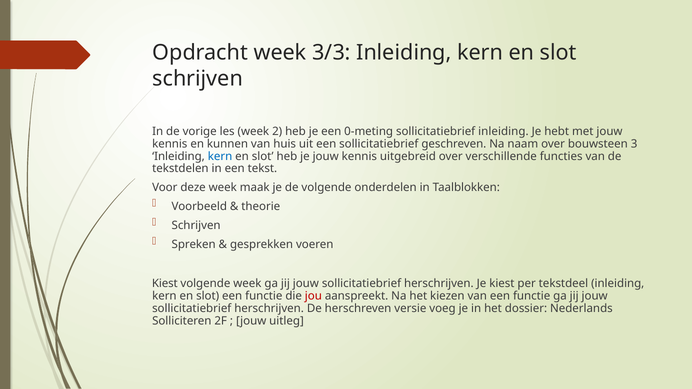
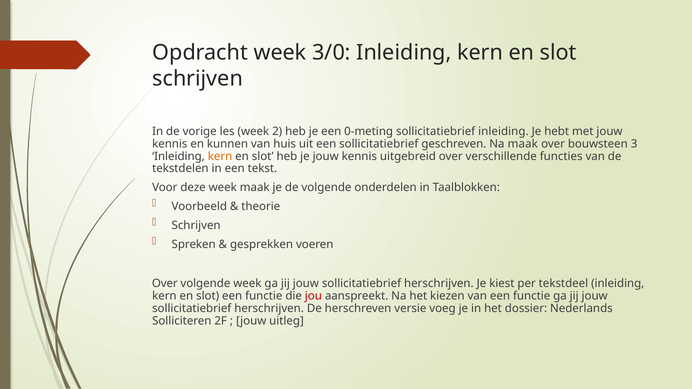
3/3: 3/3 -> 3/0
Na naam: naam -> maak
kern at (220, 156) colour: blue -> orange
Kiest at (165, 284): Kiest -> Over
